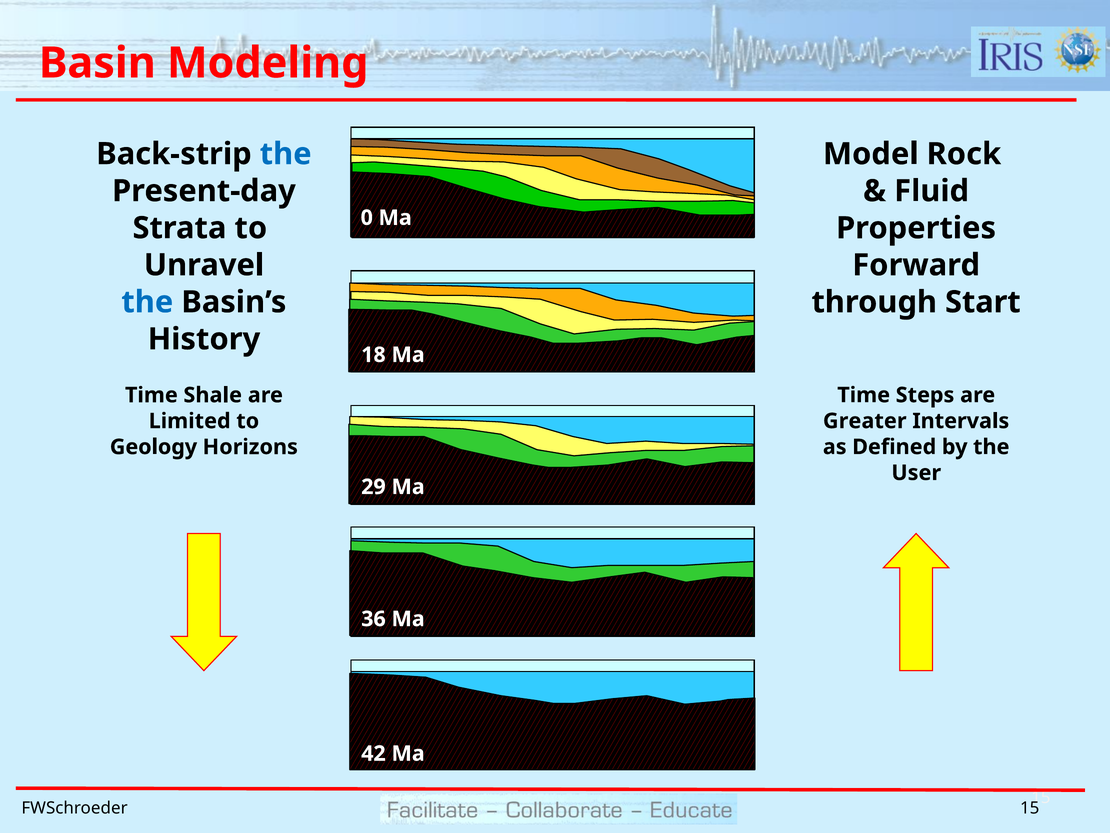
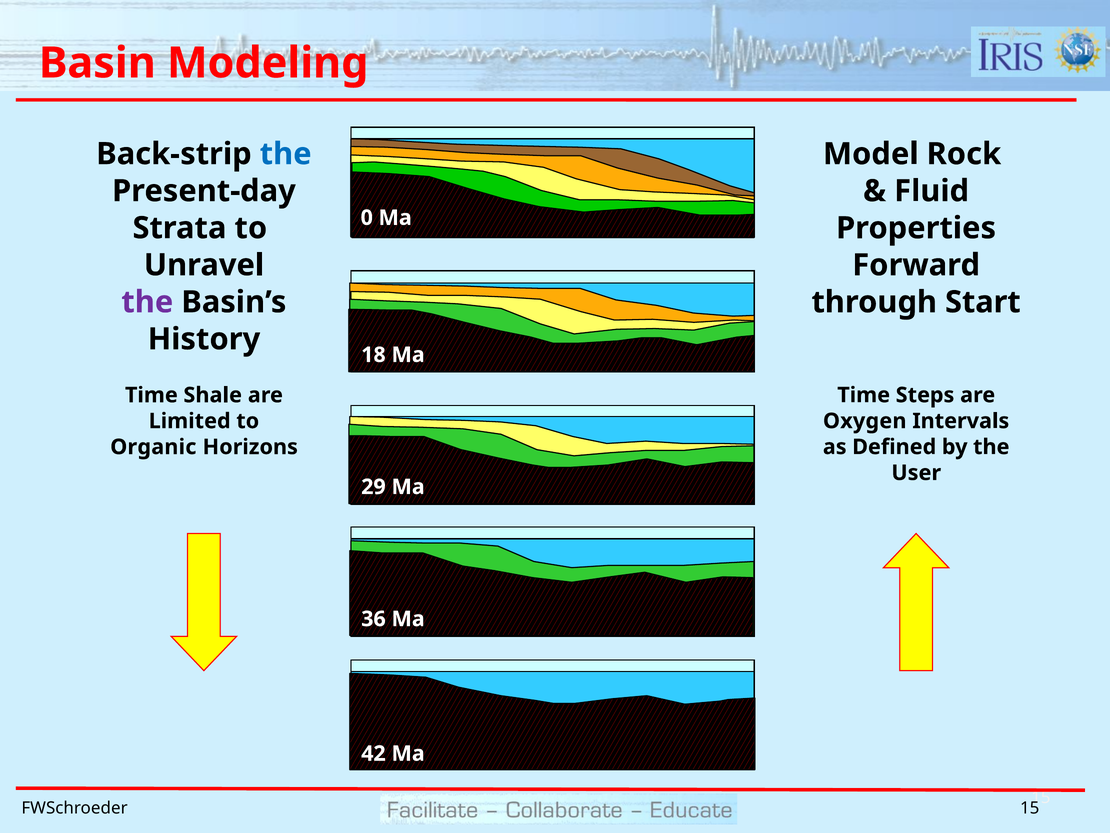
the at (147, 302) colour: blue -> purple
Greater: Greater -> Oxygen
Geology: Geology -> Organic
